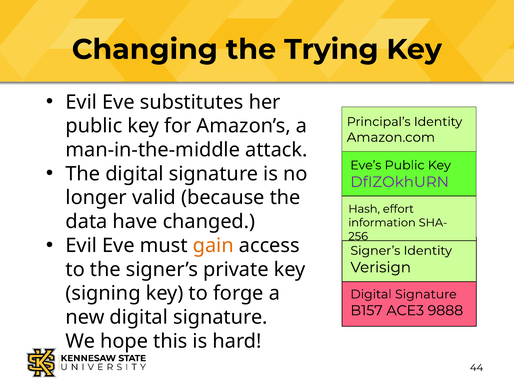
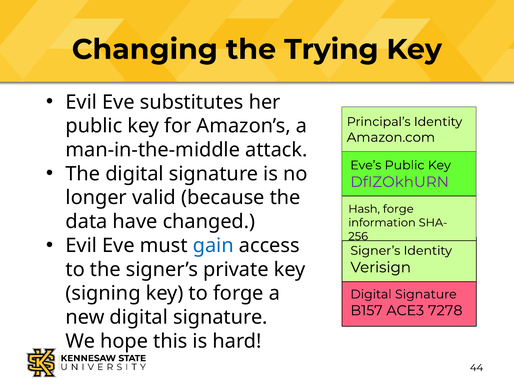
Hash effort: effort -> forge
gain colour: orange -> blue
9888: 9888 -> 7278
